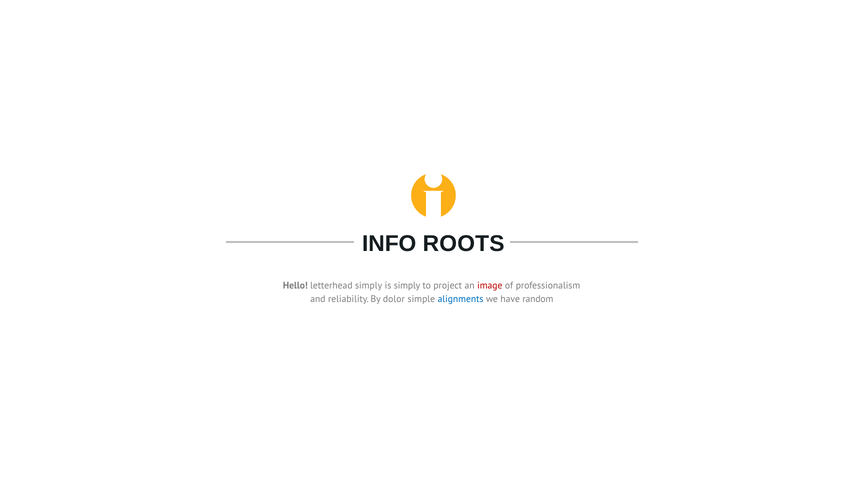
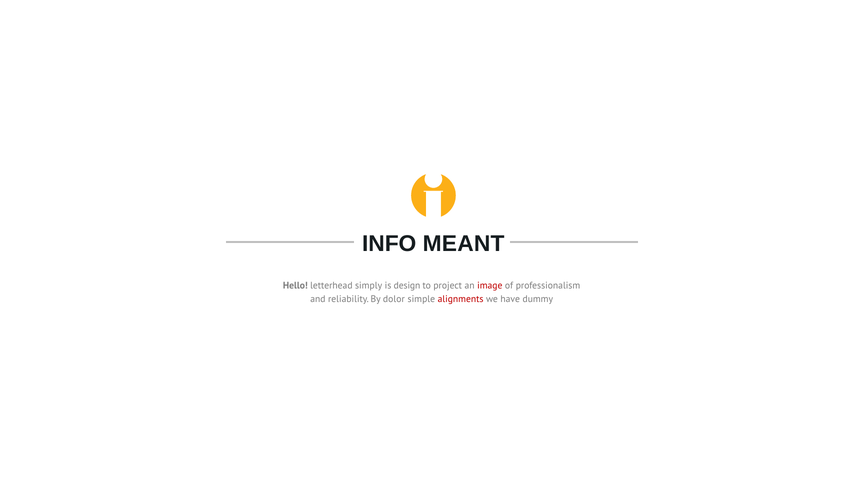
ROOTS: ROOTS -> MEANT
is simply: simply -> design
alignments colour: blue -> red
random: random -> dummy
